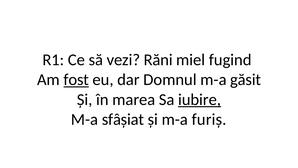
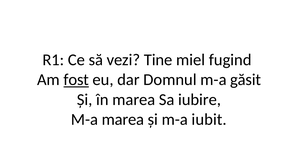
Răni: Răni -> Tine
iubire underline: present -> none
M-a sfâșiat: sfâșiat -> marea
furiș: furiș -> iubit
